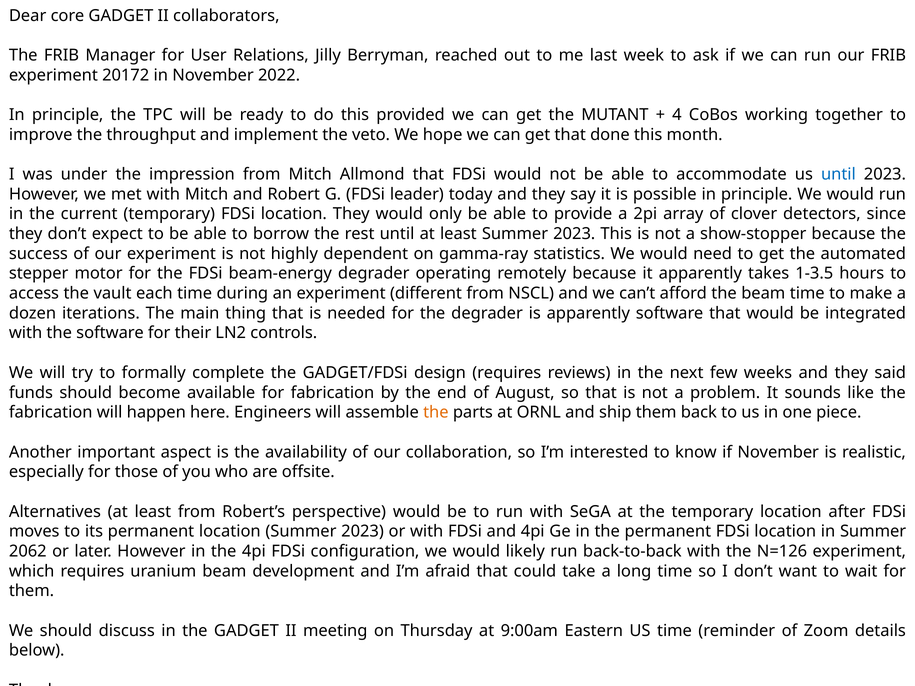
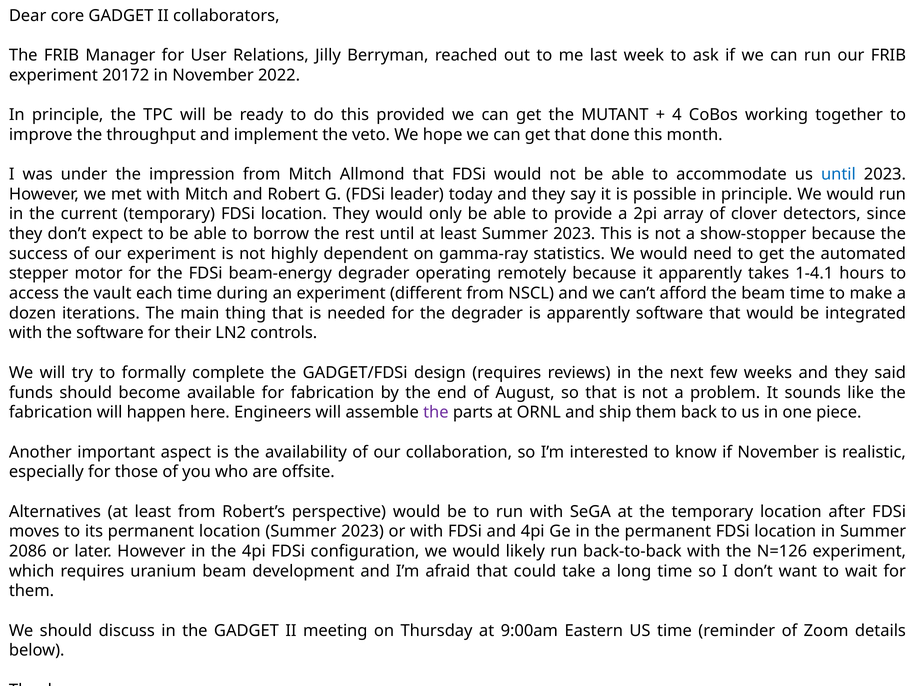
1-3.5: 1-3.5 -> 1-4.1
the at (436, 413) colour: orange -> purple
2062: 2062 -> 2086
